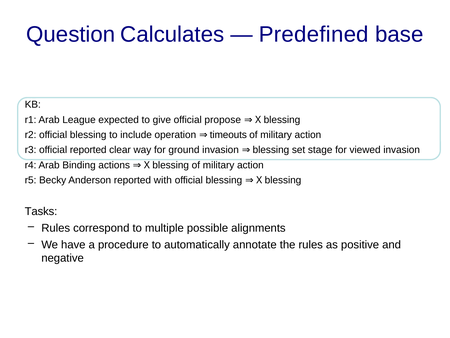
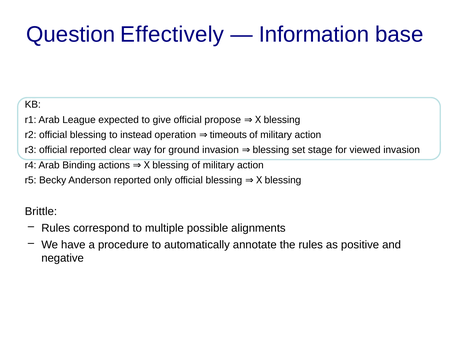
Calculates: Calculates -> Effectively
Predefined: Predefined -> Information
include: include -> instead
with: with -> only
Tasks: Tasks -> Brittle
